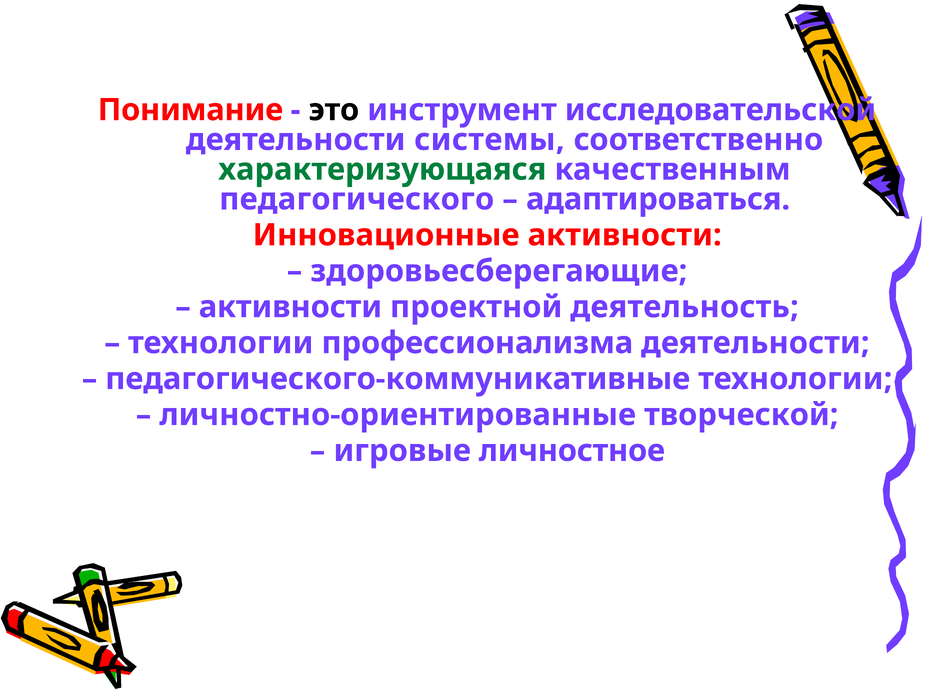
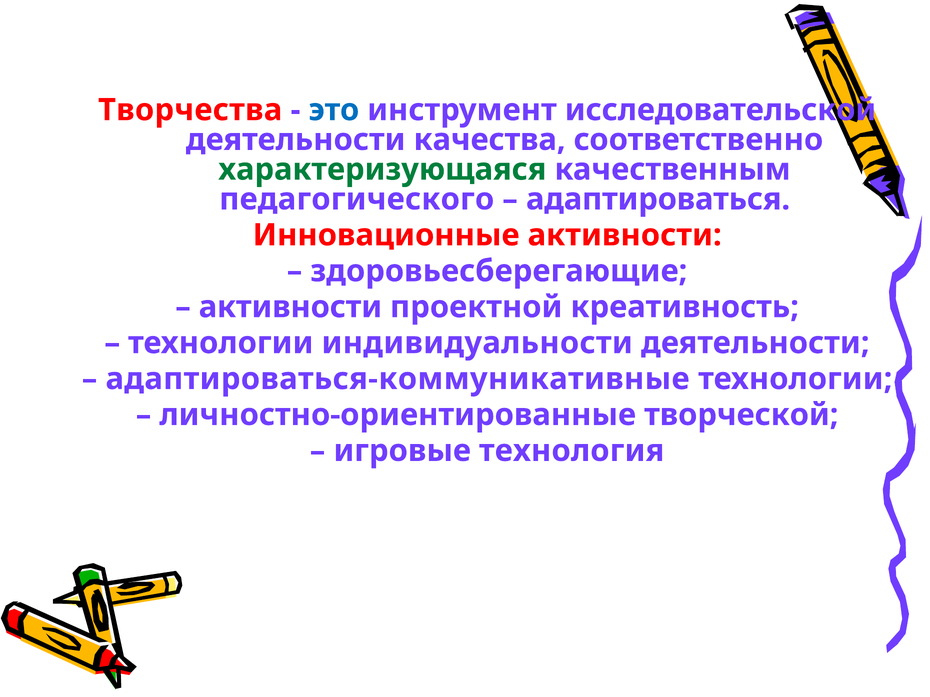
Понимание: Понимание -> Творчества
это colour: black -> blue
системы: системы -> качества
деятельность: деятельность -> креативность
профессионализма: профессионализма -> индивидуальности
педагогического-коммуникативные: педагогического-коммуникативные -> адаптироваться-коммуникативные
личностное: личностное -> технология
